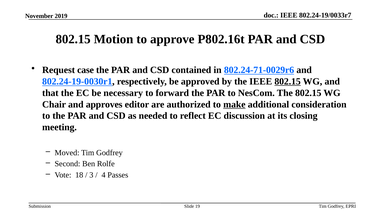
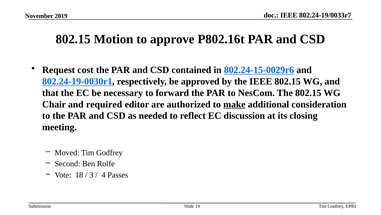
case: case -> cost
802.24-71-0029r6: 802.24-71-0029r6 -> 802.24-15-0029r6
802.15 at (288, 81) underline: present -> none
approves: approves -> required
